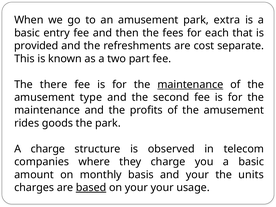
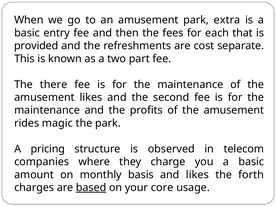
maintenance at (190, 84) underline: present -> none
amusement type: type -> likes
goods: goods -> magic
A charge: charge -> pricing
and your: your -> likes
units: units -> forth
your your: your -> core
